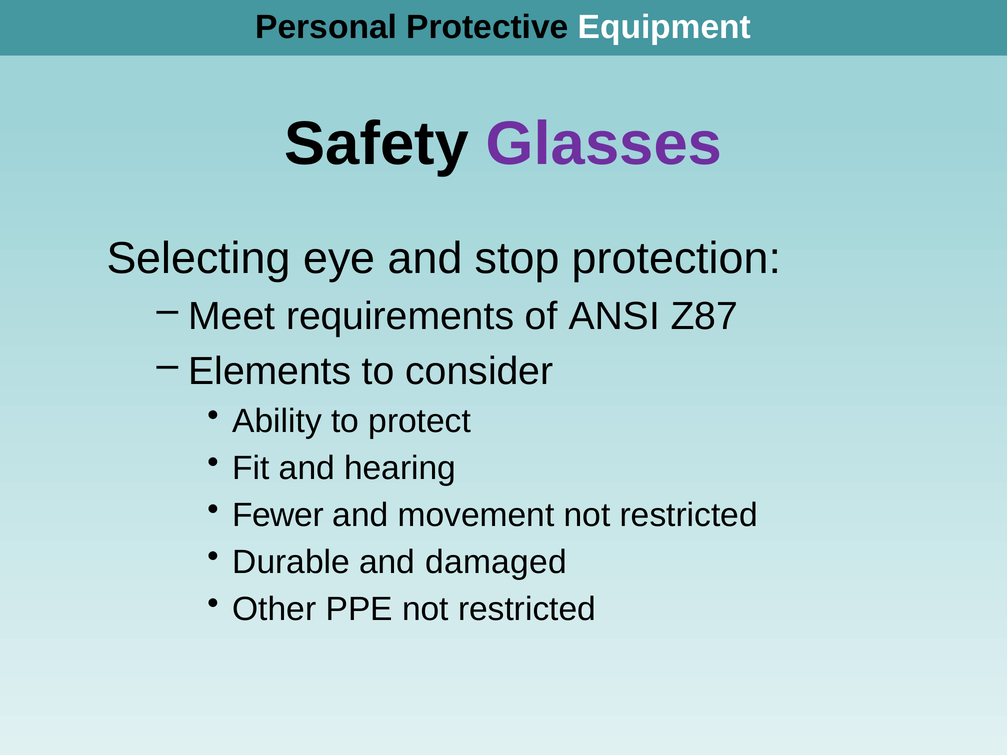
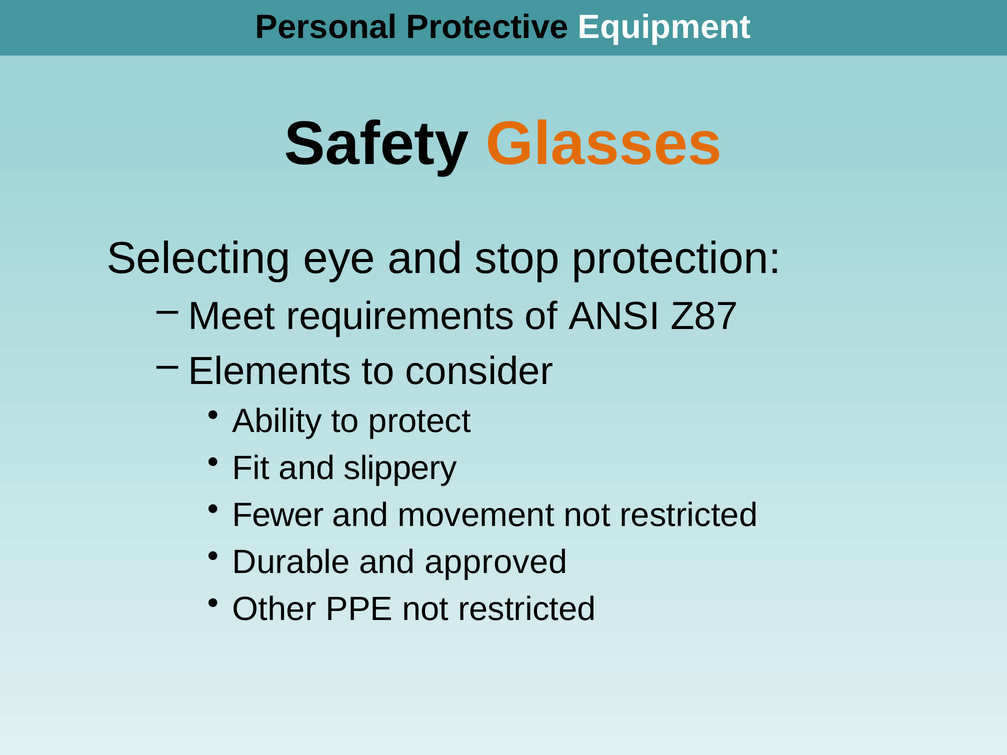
Glasses colour: purple -> orange
hearing: hearing -> slippery
damaged: damaged -> approved
